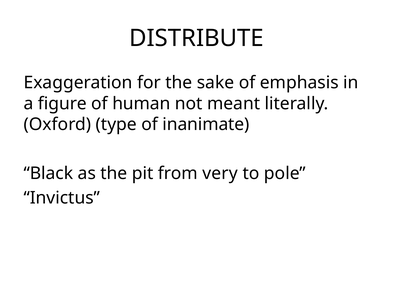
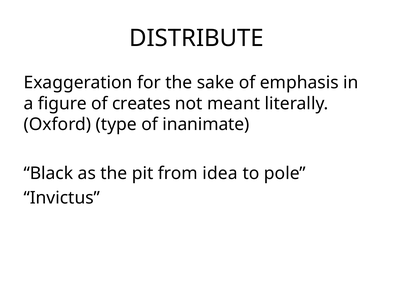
human: human -> creates
very: very -> idea
